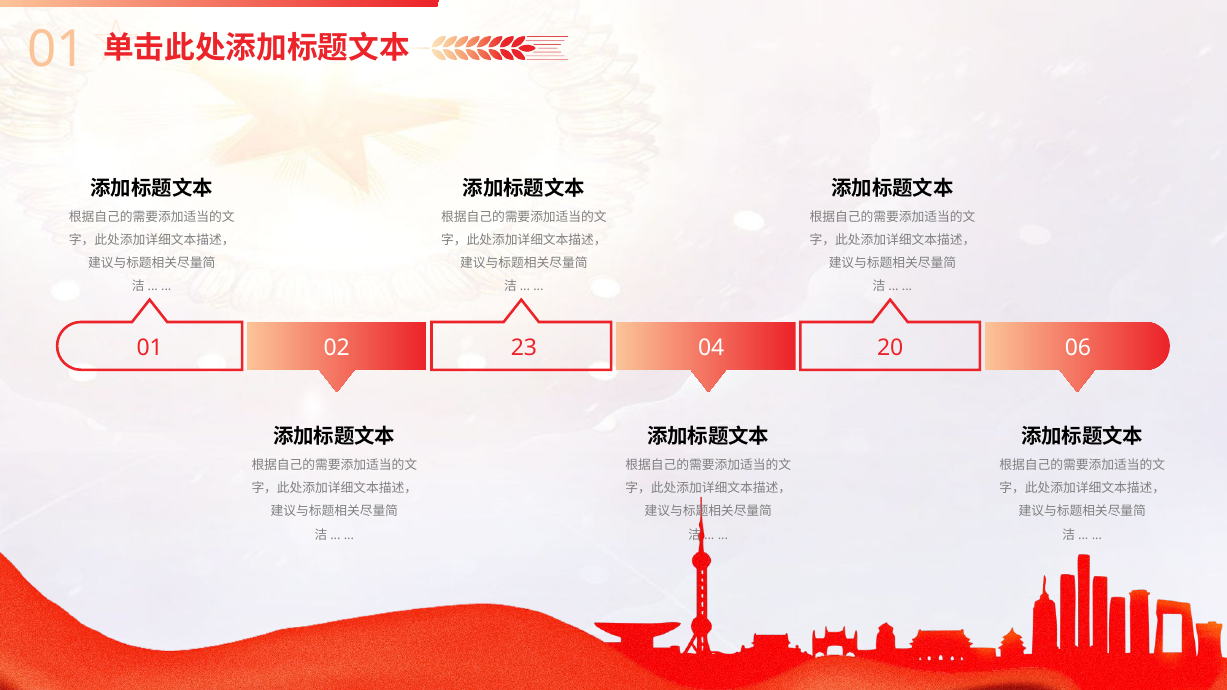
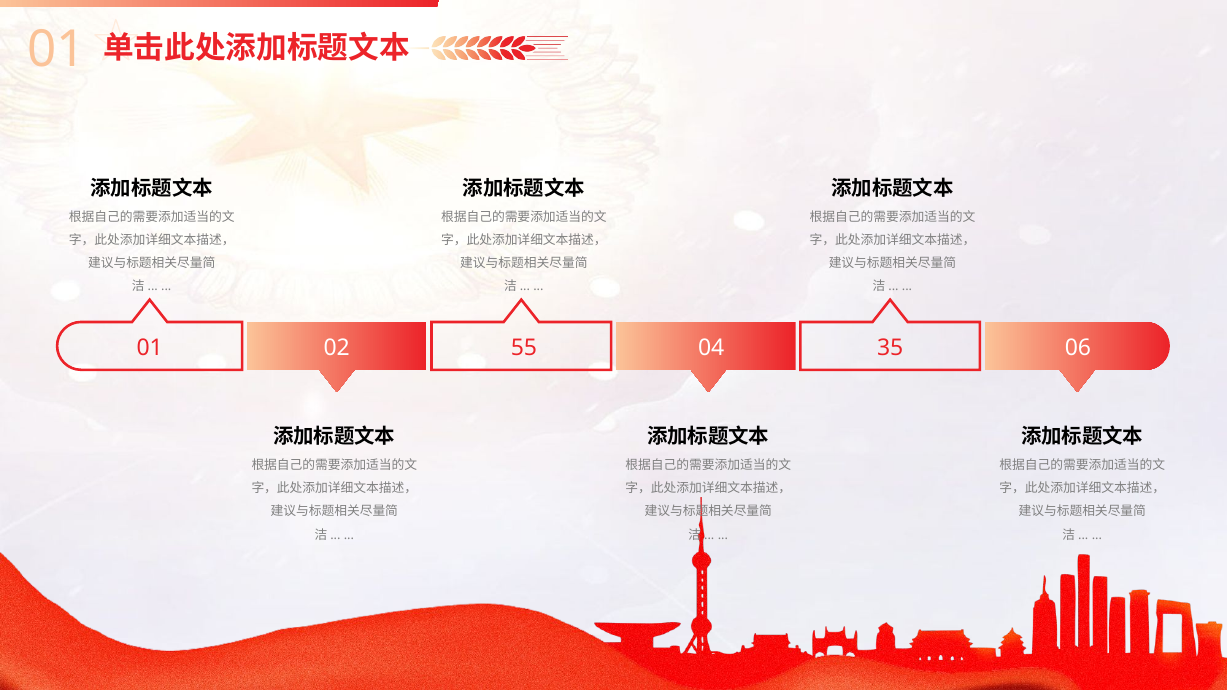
23: 23 -> 55
20: 20 -> 35
